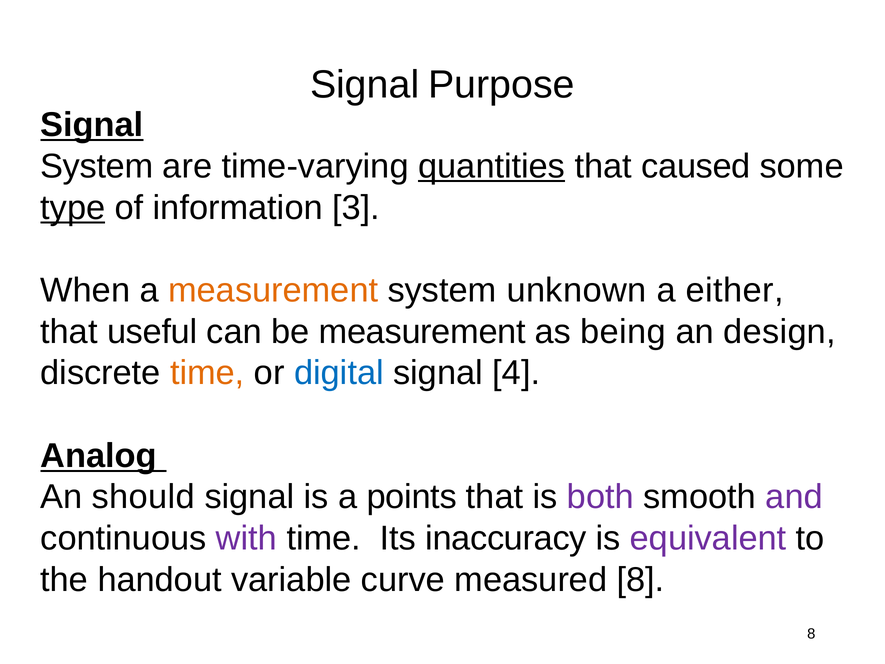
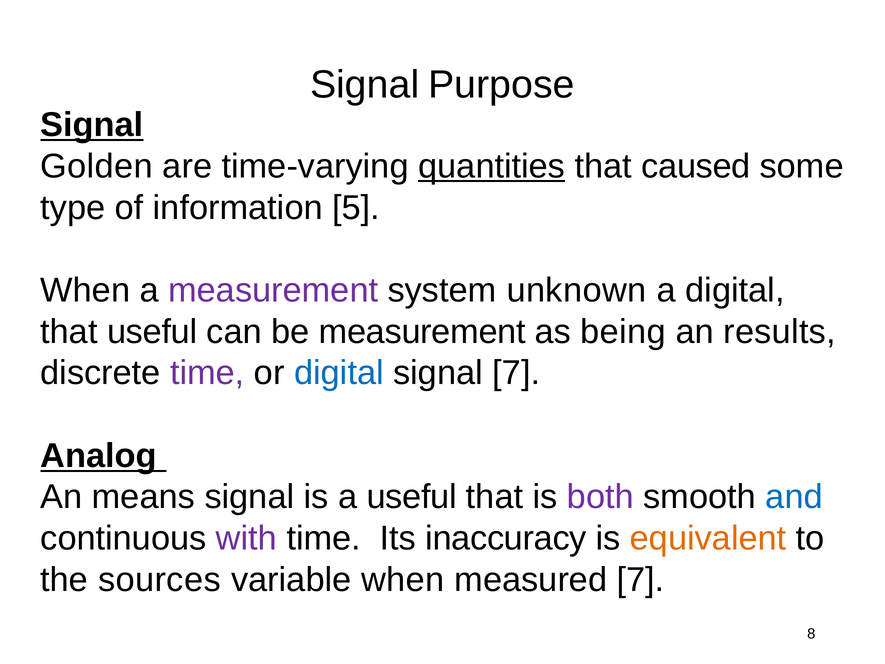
System at (97, 166): System -> Golden
type underline: present -> none
3: 3 -> 5
measurement at (273, 290) colour: orange -> purple
a either: either -> digital
design: design -> results
time at (207, 373) colour: orange -> purple
signal 4: 4 -> 7
should: should -> means
a points: points -> useful
and colour: purple -> blue
equivalent colour: purple -> orange
handout: handout -> sources
variable curve: curve -> when
measured 8: 8 -> 7
